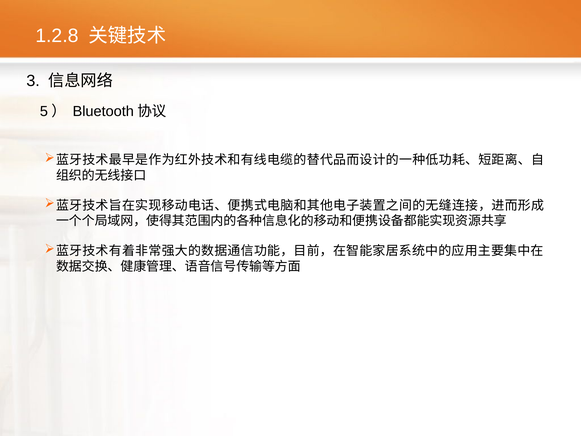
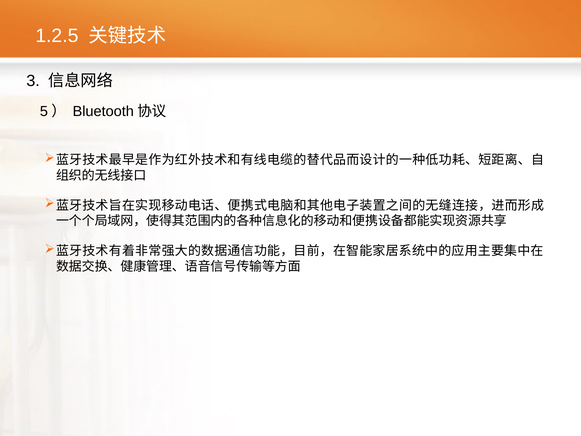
1.2.8: 1.2.8 -> 1.2.5
